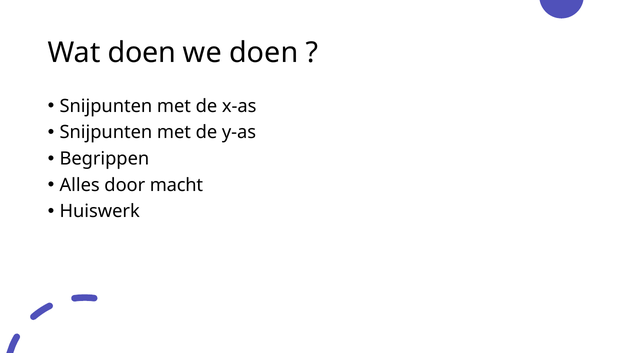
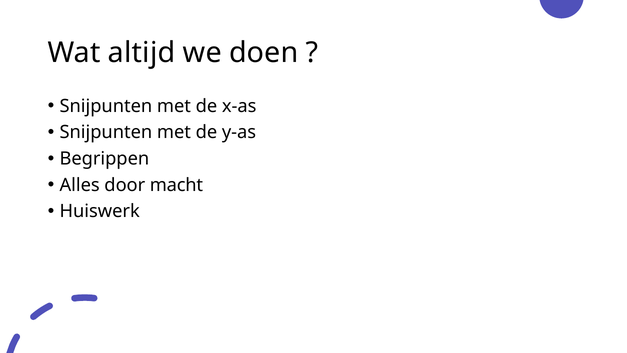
Wat doen: doen -> altijd
